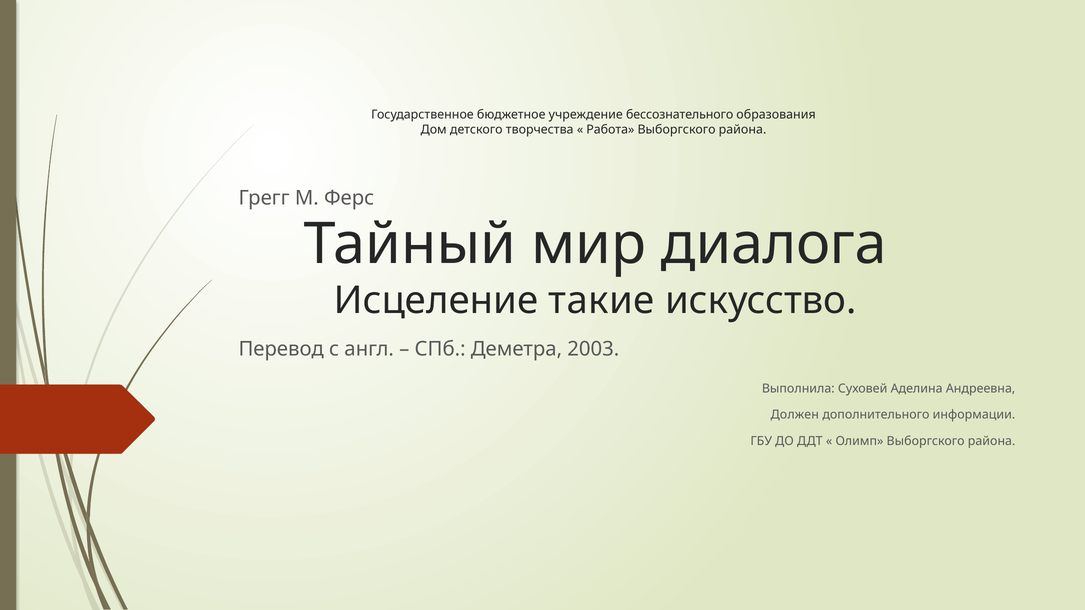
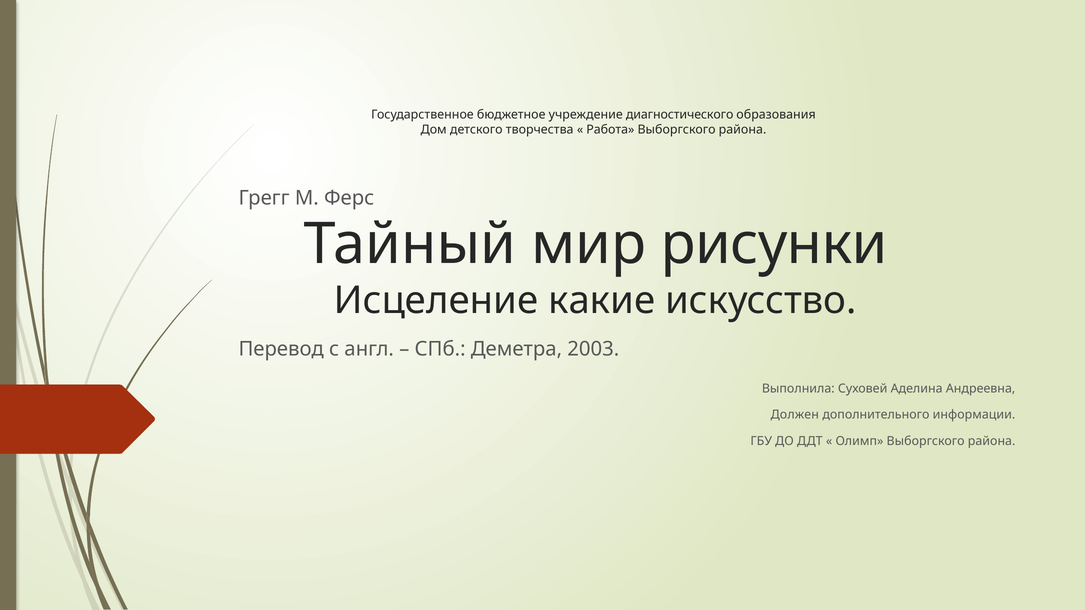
бессознательного: бессознательного -> диагностического
диалога: диалога -> рисунки
такие: такие -> какие
